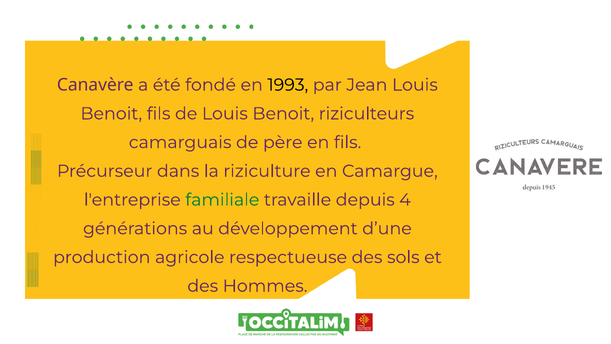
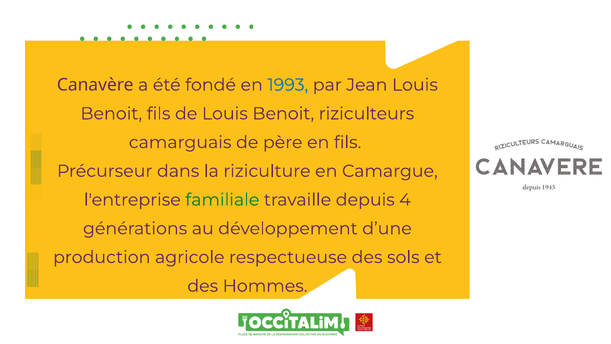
1993 colour: black -> blue
